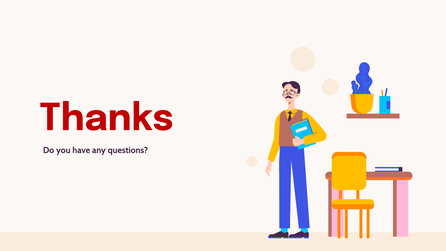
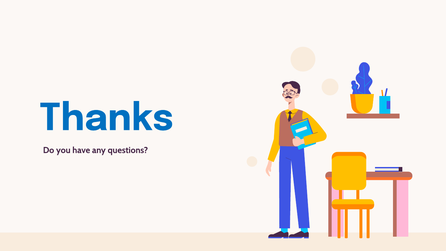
Thanks colour: red -> blue
